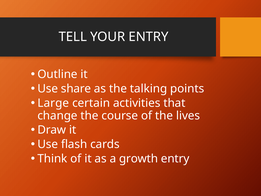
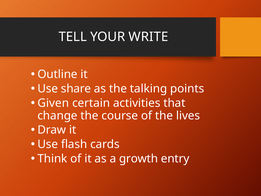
YOUR ENTRY: ENTRY -> WRITE
Large: Large -> Given
